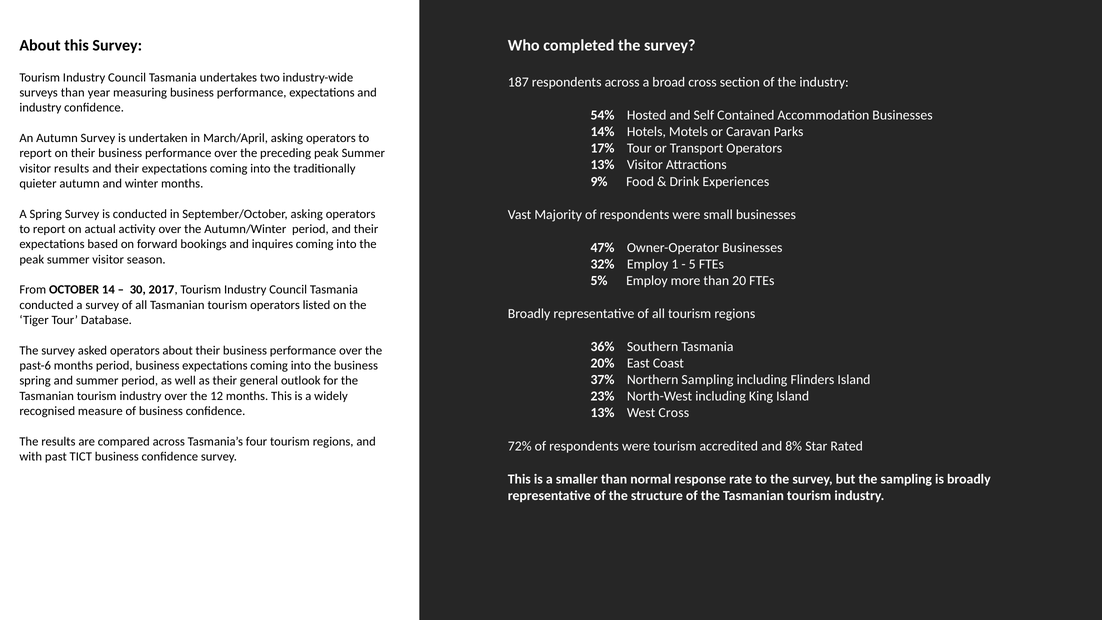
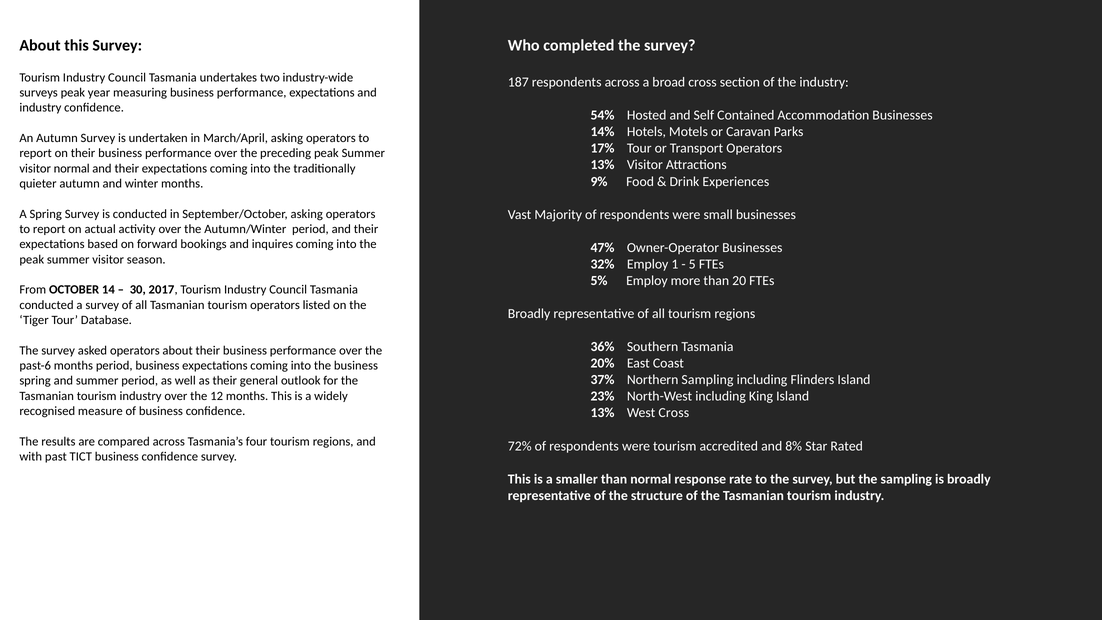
surveys than: than -> peak
visitor results: results -> normal
